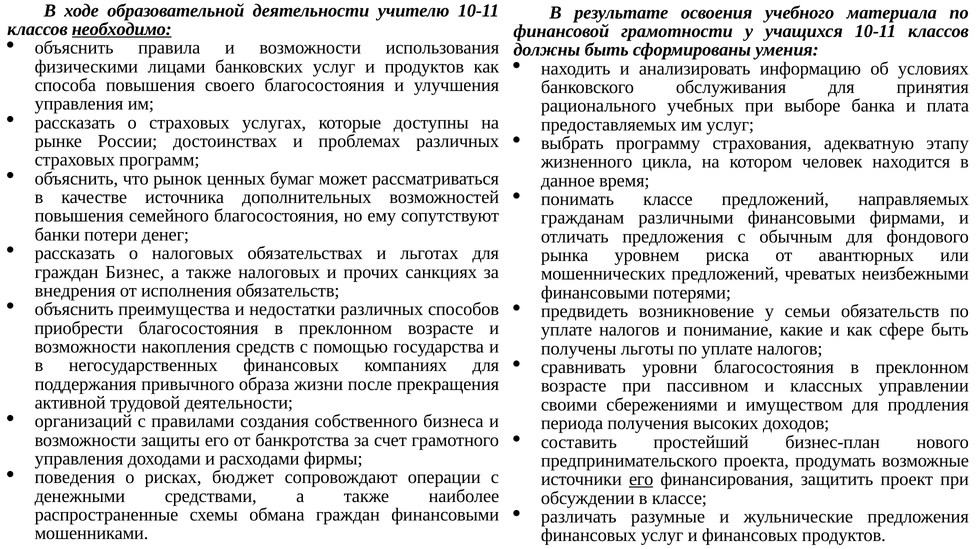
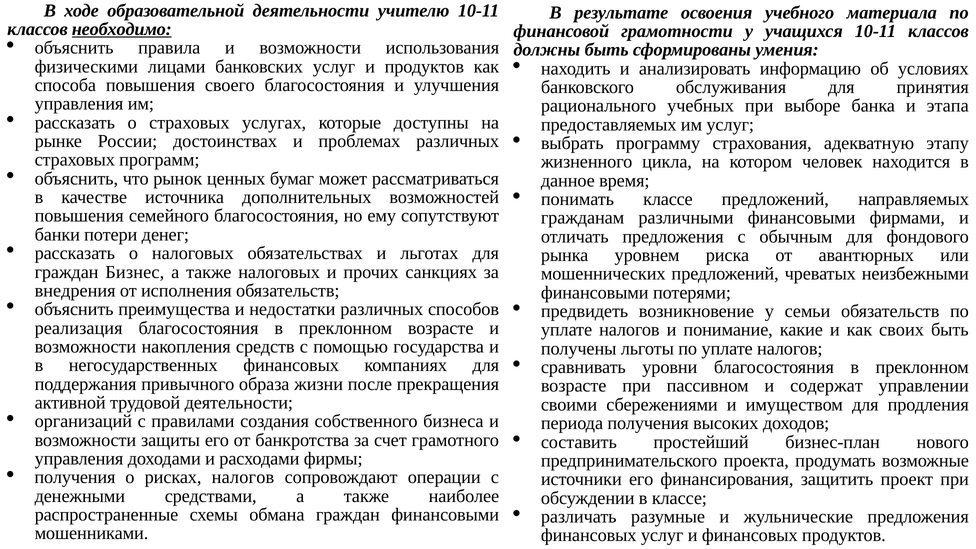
плата: плата -> этапа
приобрести: приобрести -> реализация
сфере: сфере -> своих
классных: классных -> содержат
поведения at (75, 477): поведения -> получения
рисках бюджет: бюджет -> налогов
его at (641, 479) underline: present -> none
